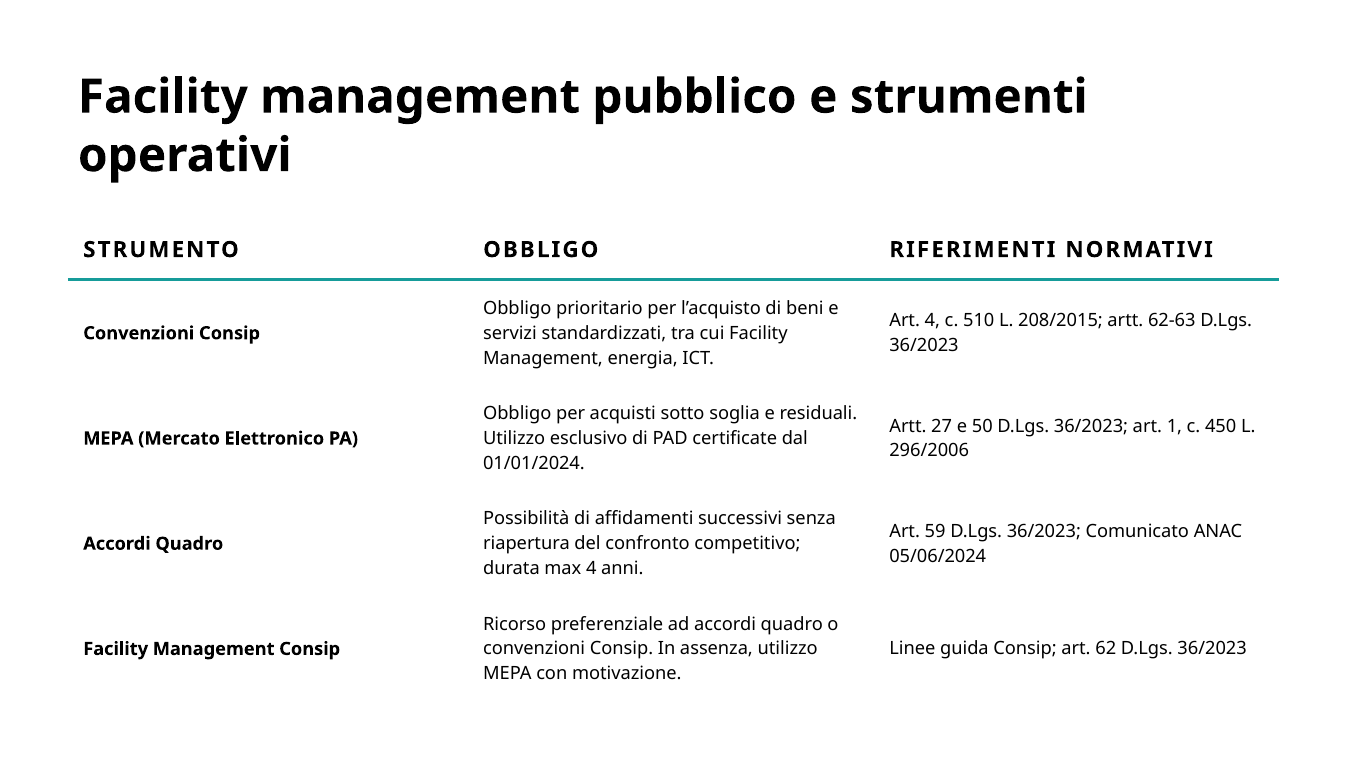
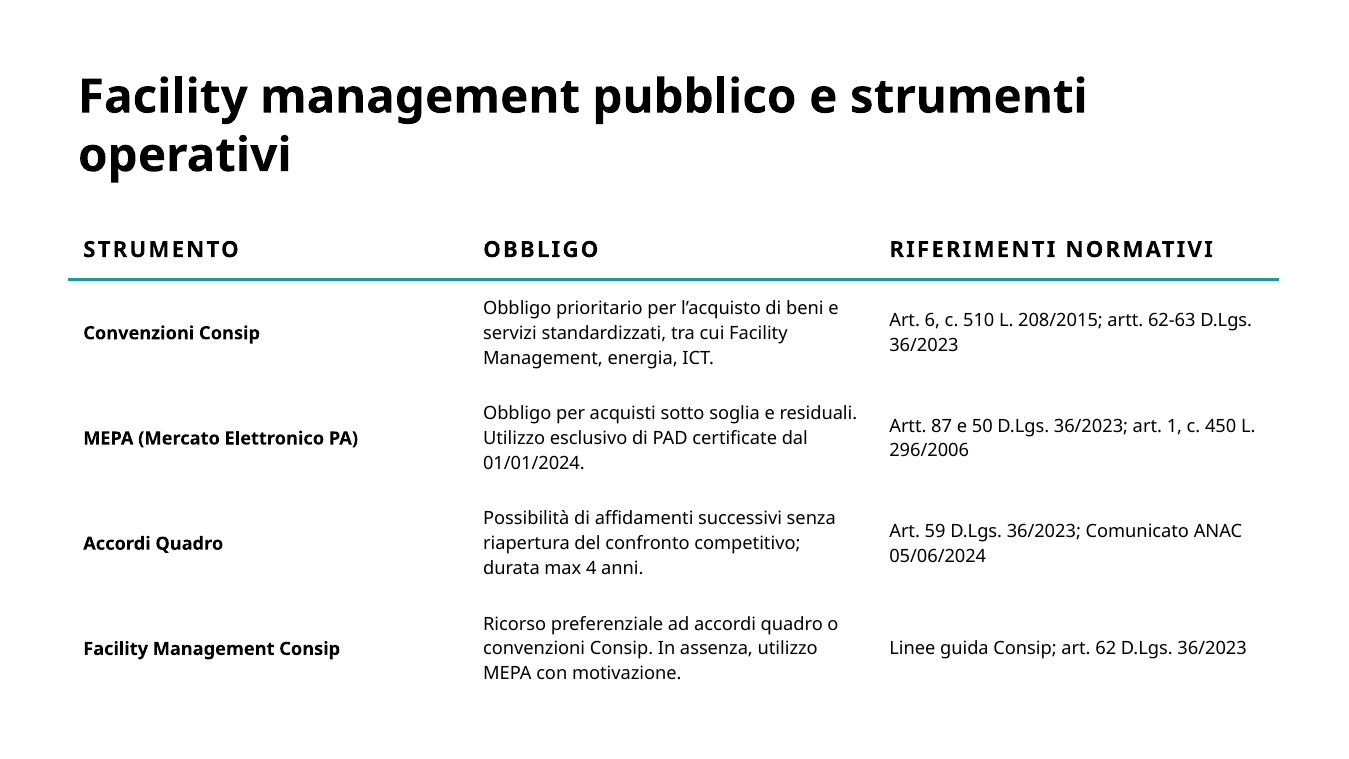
Art 4: 4 -> 6
27: 27 -> 87
